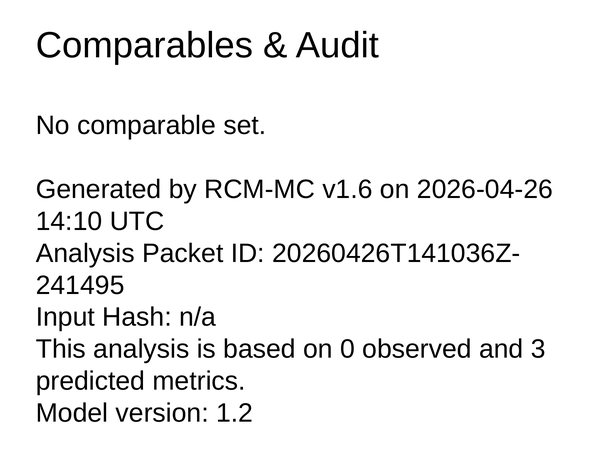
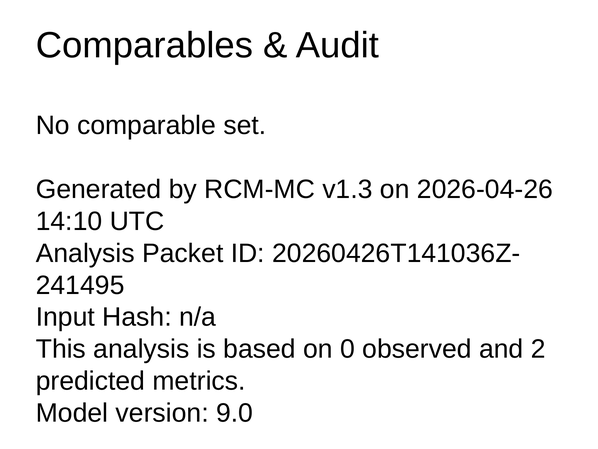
v1.6: v1.6 -> v1.3
3: 3 -> 2
1.2: 1.2 -> 9.0
